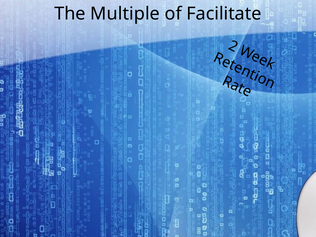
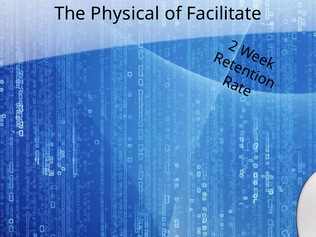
Multiple: Multiple -> Physical
